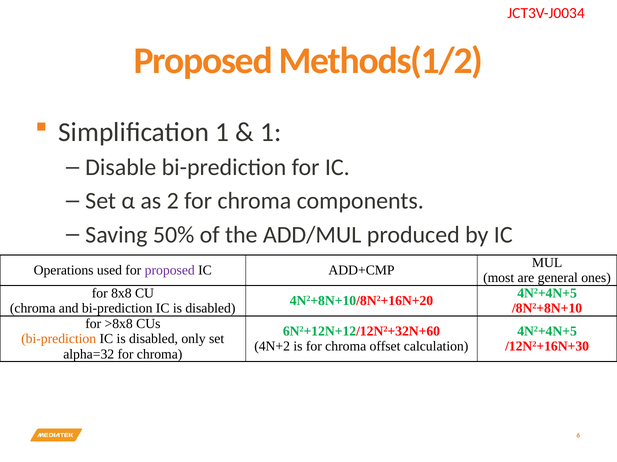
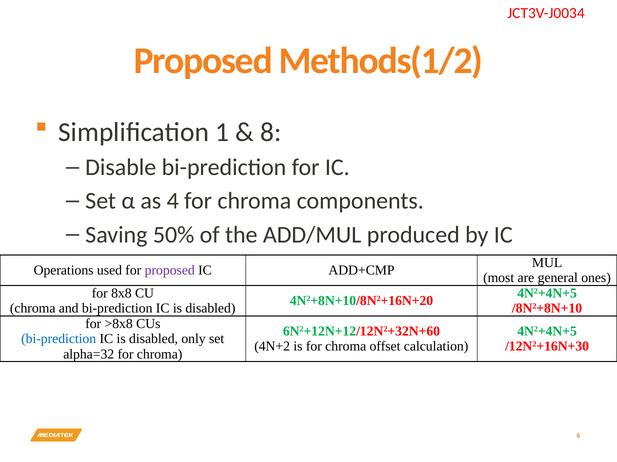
1 at (271, 132): 1 -> 8
2: 2 -> 4
bi-prediction at (59, 339) colour: orange -> blue
